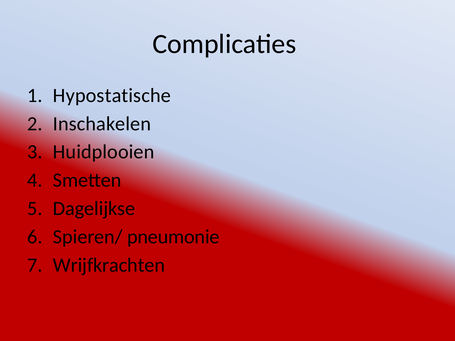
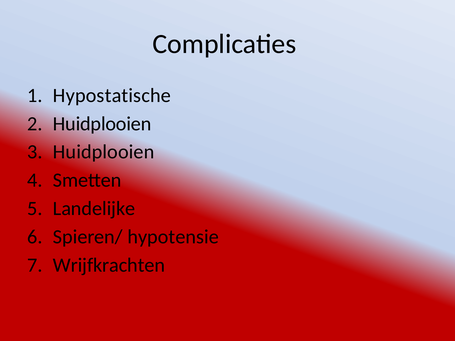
Inschakelen at (102, 124): Inschakelen -> Huidplooien
Dagelijkse: Dagelijkse -> Landelijke
pneumonie: pneumonie -> hypotensie
